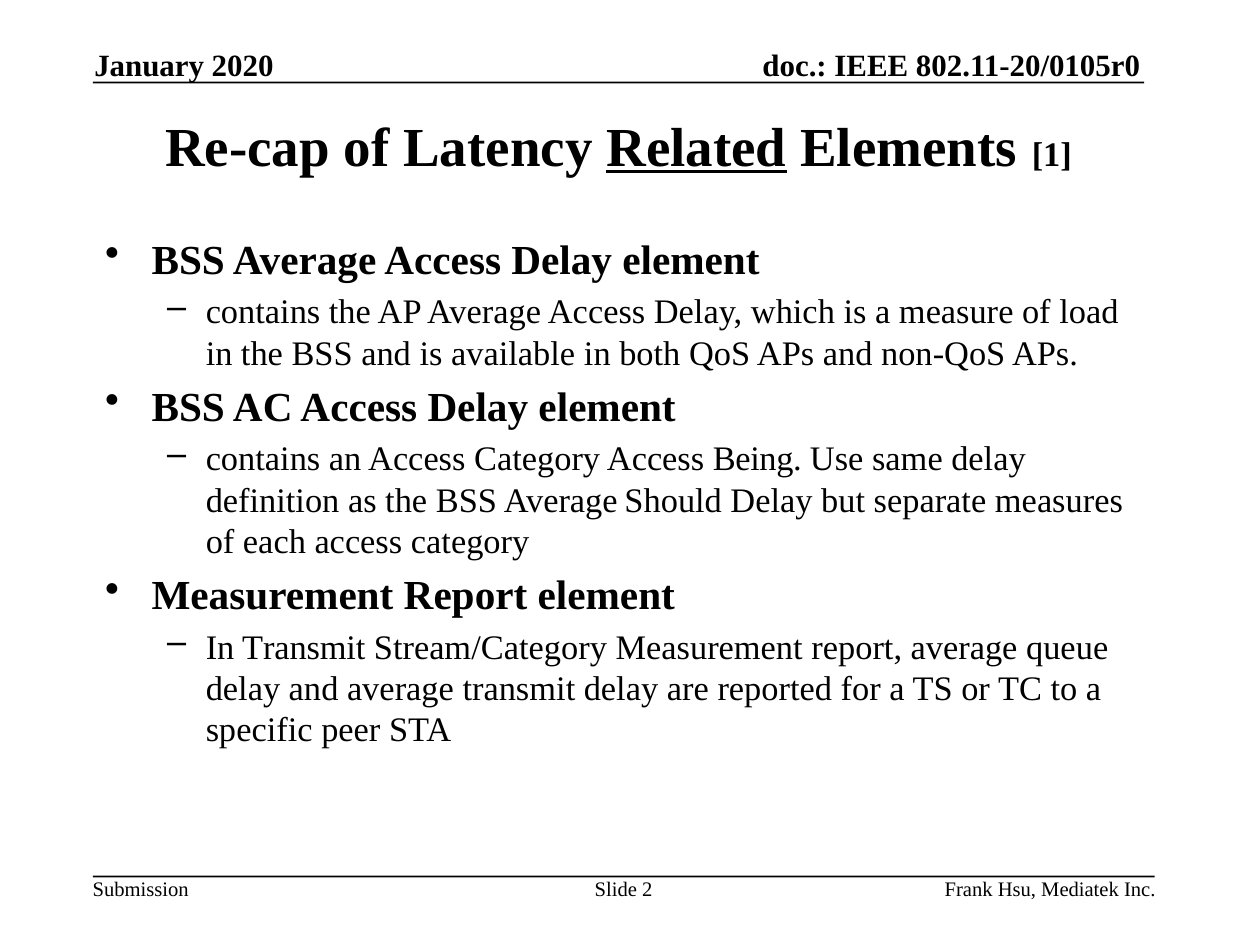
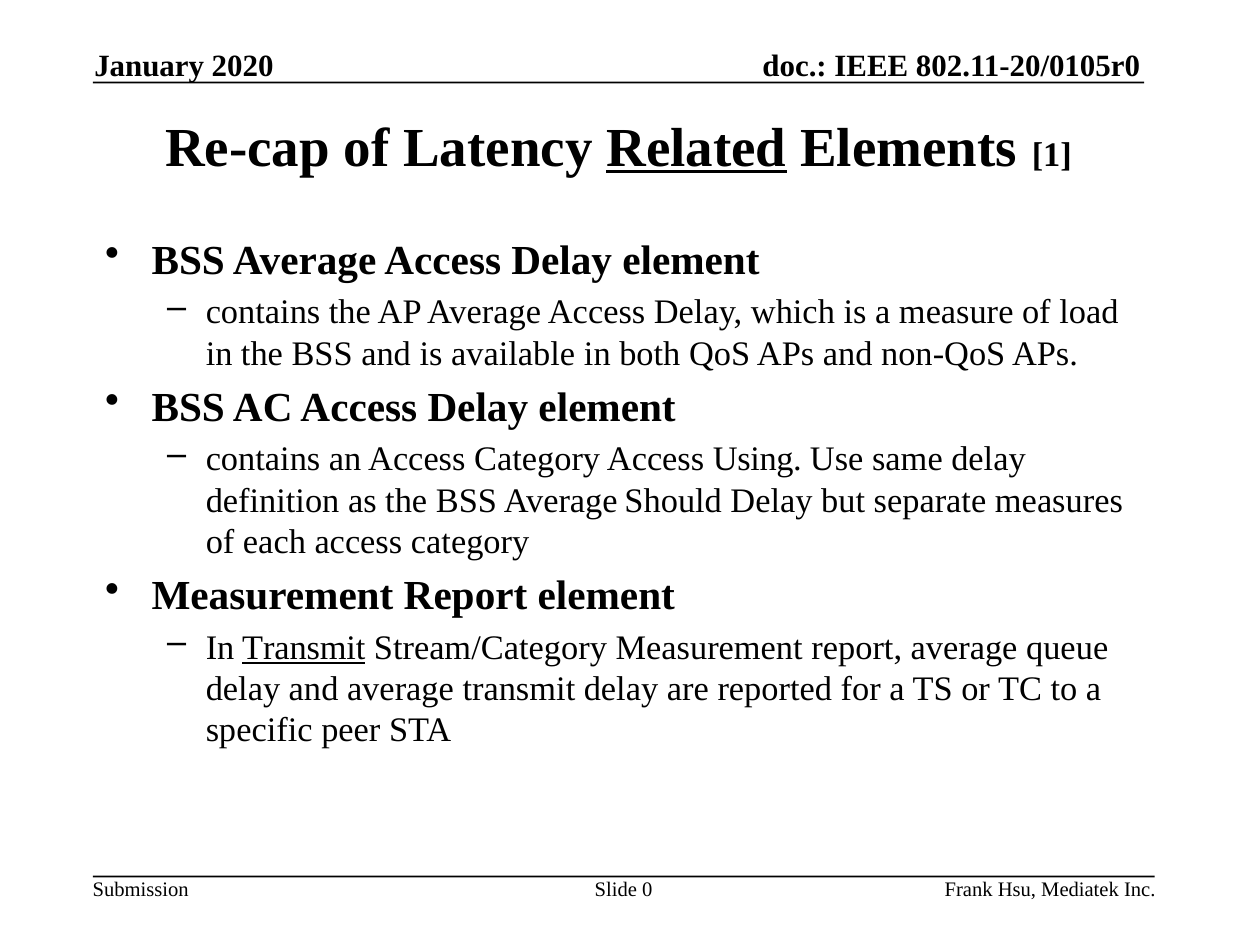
Being: Being -> Using
Transmit at (304, 648) underline: none -> present
2: 2 -> 0
